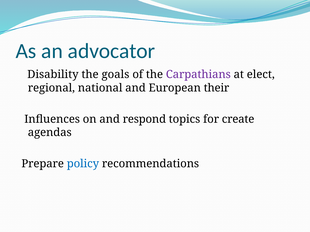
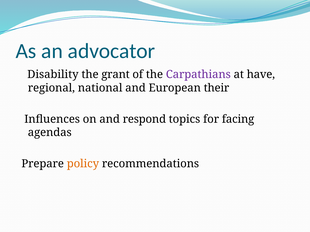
goals: goals -> grant
elect: elect -> have
create: create -> facing
policy colour: blue -> orange
